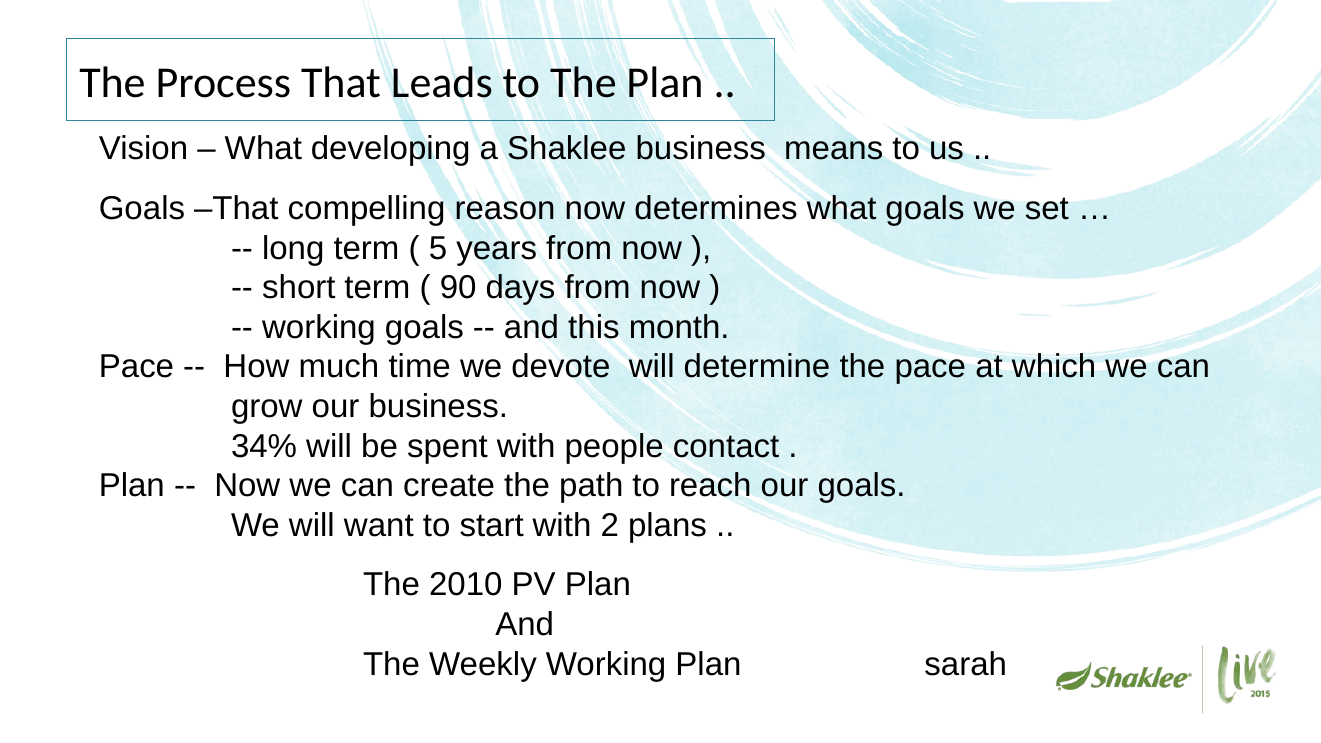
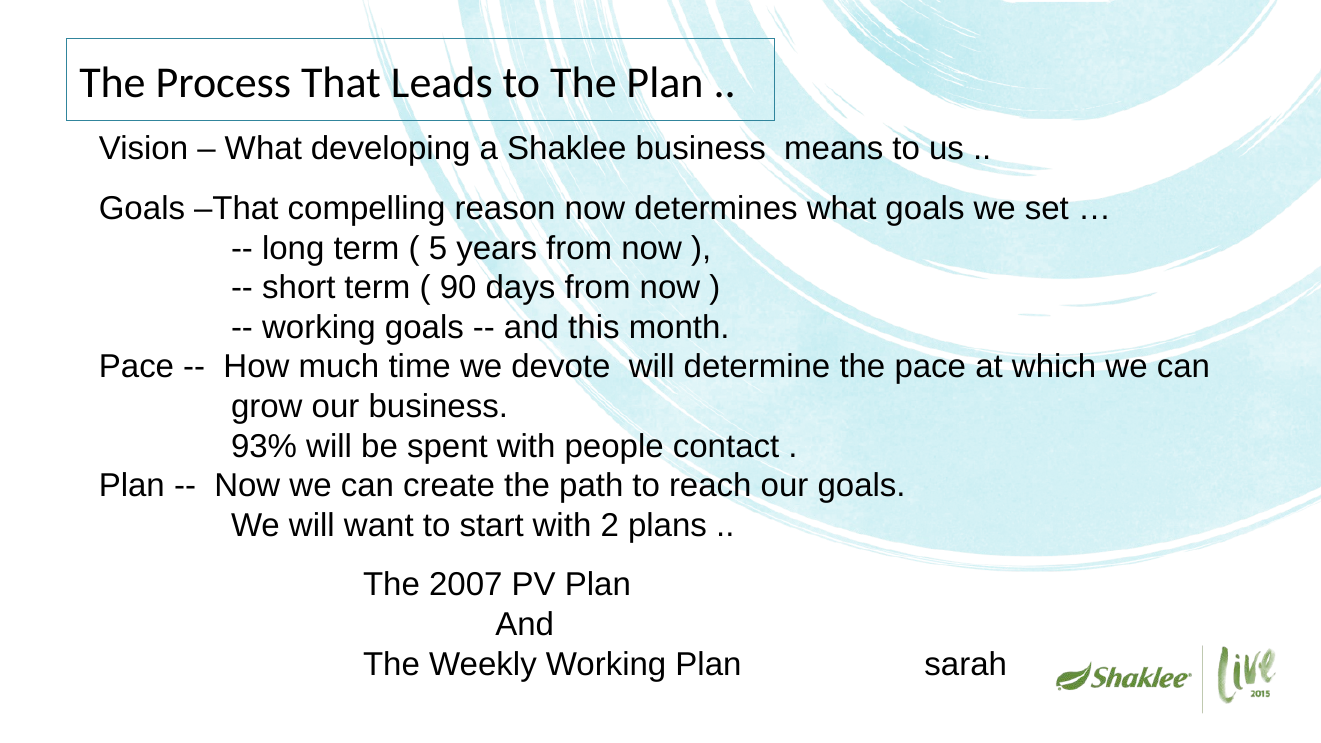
34%: 34% -> 93%
2010: 2010 -> 2007
